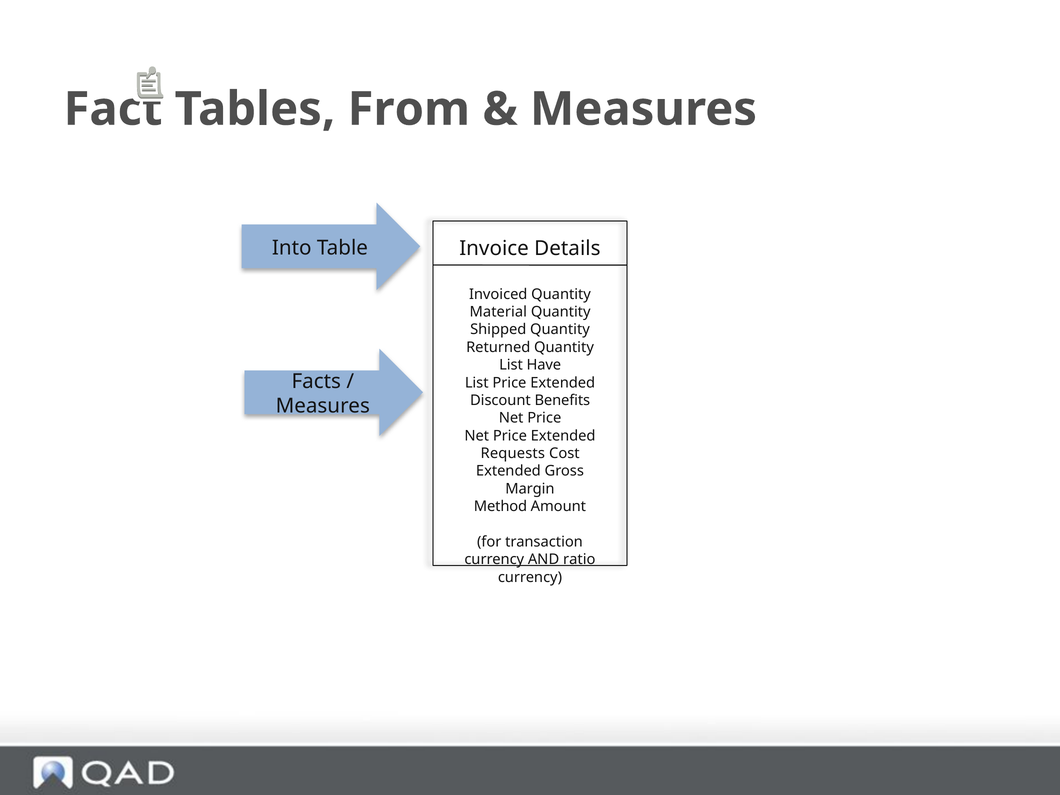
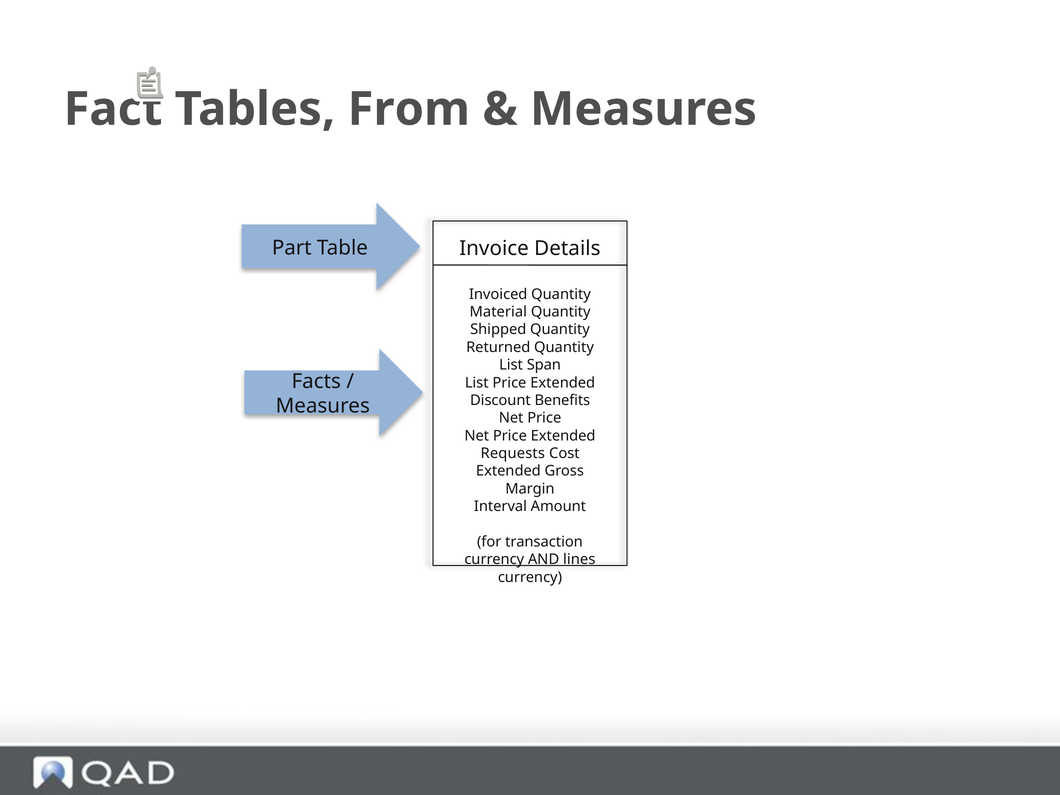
Into: Into -> Part
Have: Have -> Span
Method: Method -> Interval
ratio: ratio -> lines
